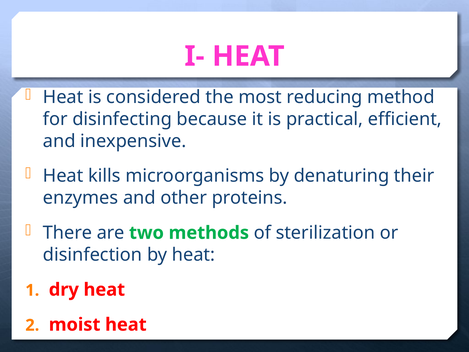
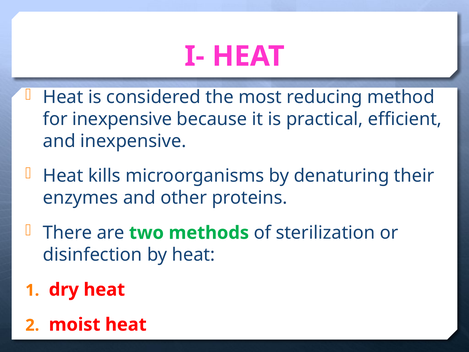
for disinfecting: disinfecting -> inexpensive
